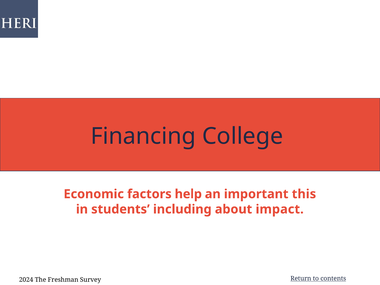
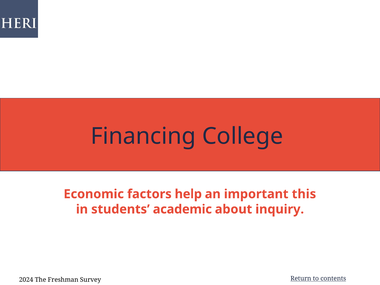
including: including -> academic
impact: impact -> inquiry
